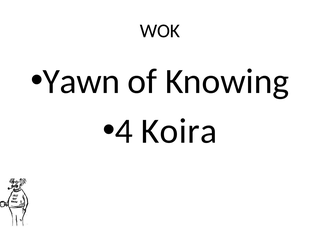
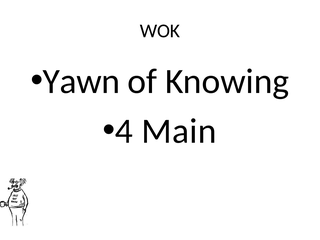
Koira: Koira -> Main
